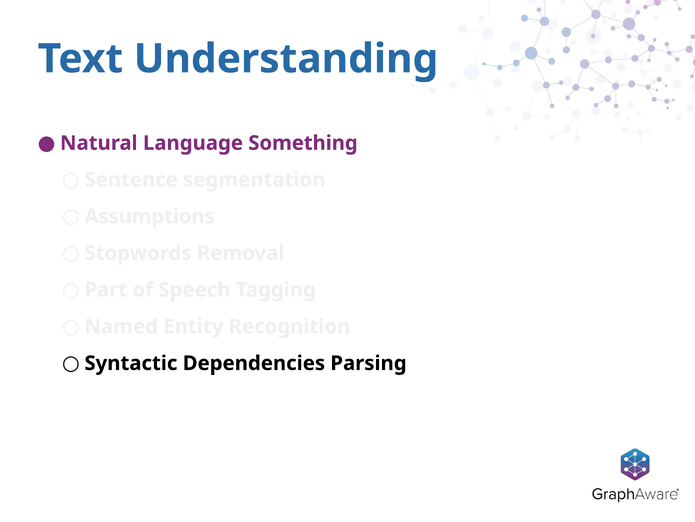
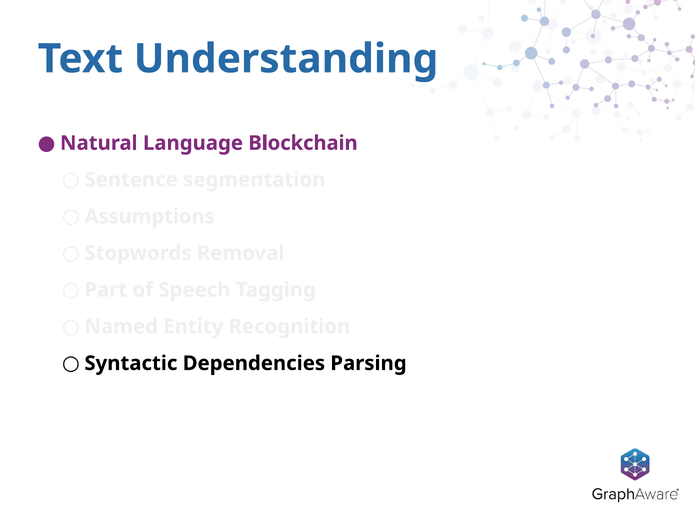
Something: Something -> Blockchain
